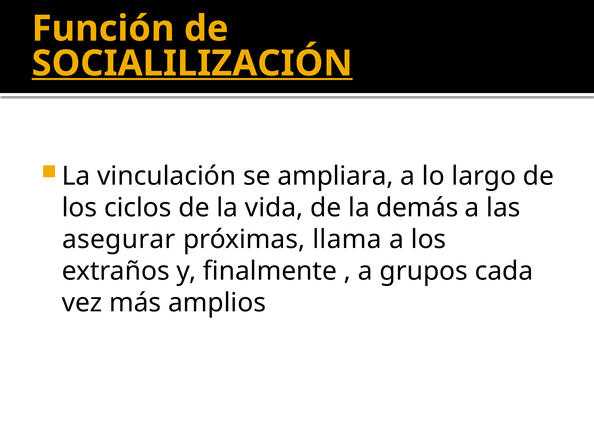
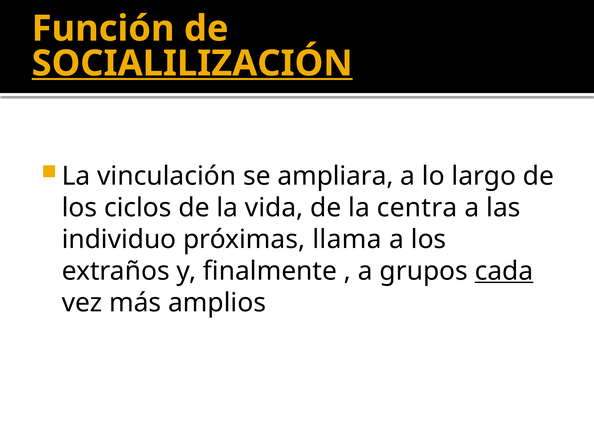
demás: demás -> centra
asegurar: asegurar -> individuo
cada underline: none -> present
